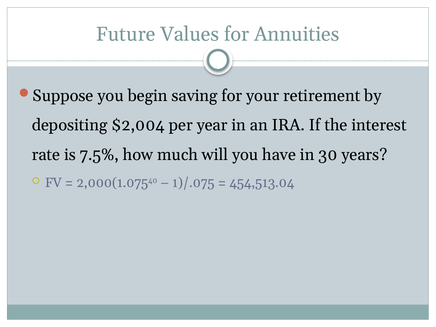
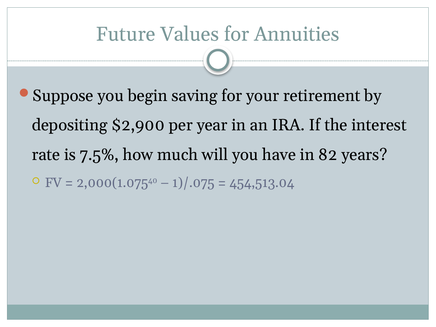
$2,004: $2,004 -> $2,900
30: 30 -> 82
